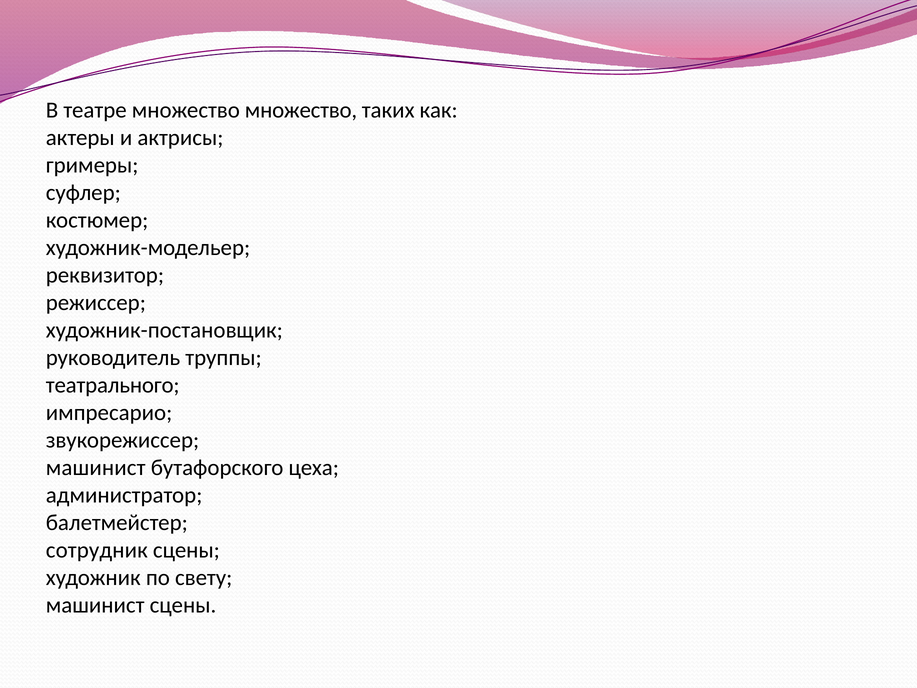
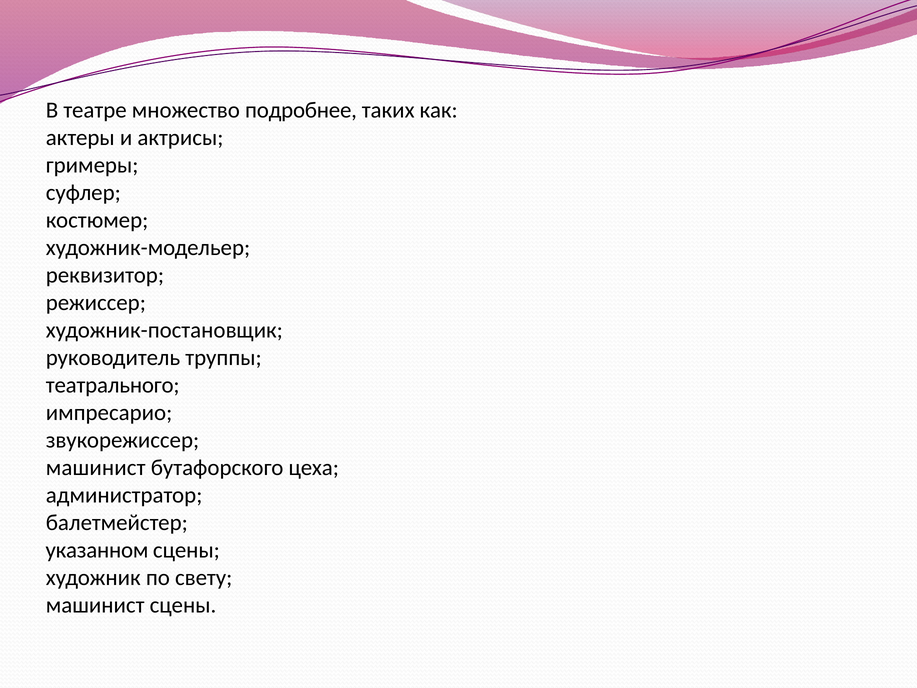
множество множество: множество -> подробнее
сотрудник: сотрудник -> указанном
